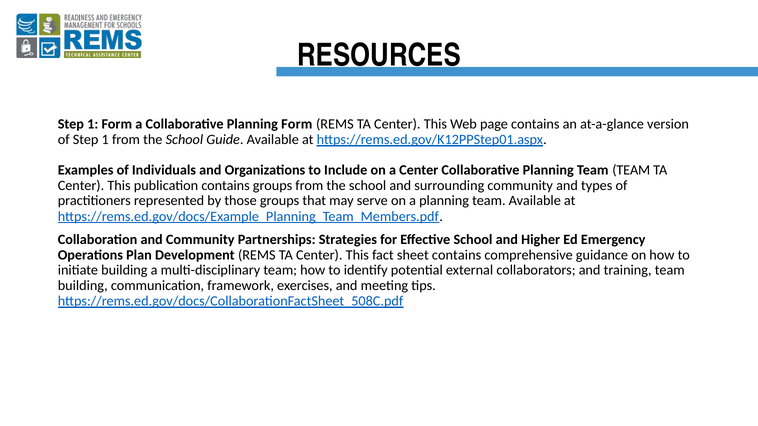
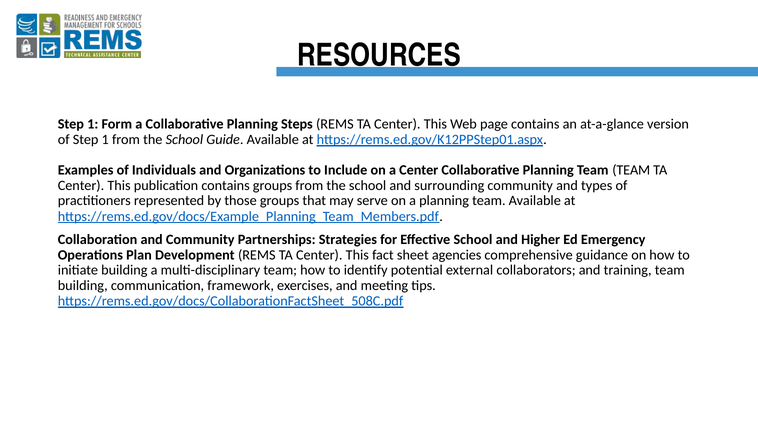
Planning Form: Form -> Steps
sheet contains: contains -> agencies
